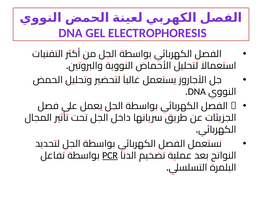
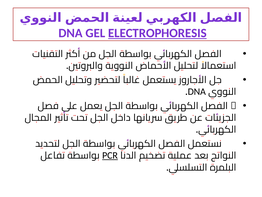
ELECTROPHORESIS underline: none -> present
